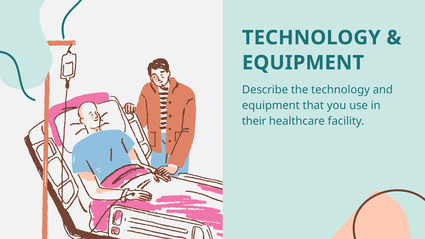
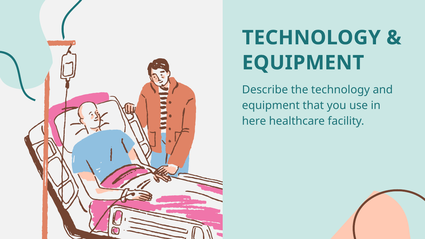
their: their -> here
